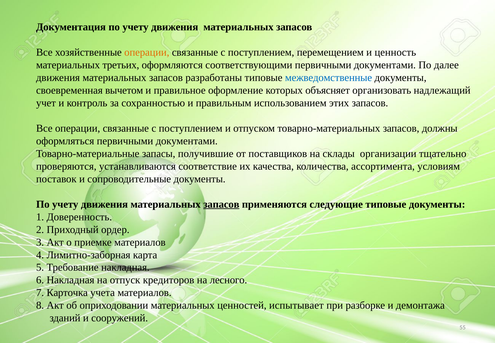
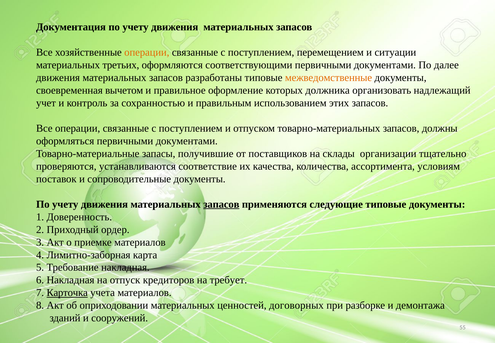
ценность: ценность -> ситуации
межведомственные colour: blue -> orange
объясняет: объясняет -> должника
лесного: лесного -> требует
Карточка underline: none -> present
испытывает: испытывает -> договорных
